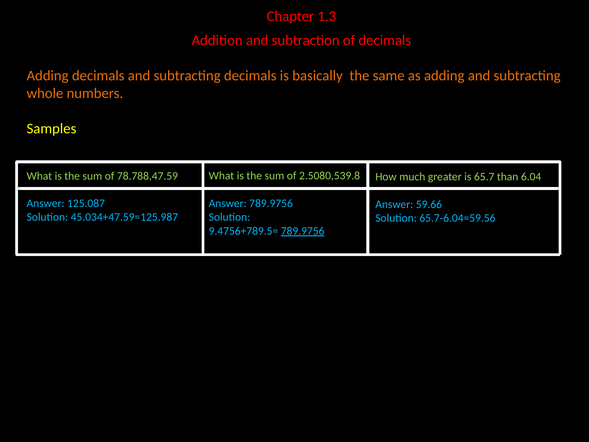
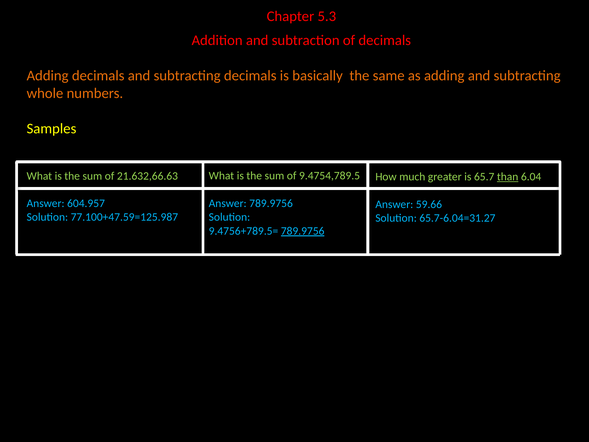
1.3: 1.3 -> 5.3
2.5080,539.8: 2.5080,539.8 -> 9.4754,789.5
78.788,47.59: 78.788,47.59 -> 21.632,66.63
than underline: none -> present
125.087: 125.087 -> 604.957
45.034+47.59=125.987: 45.034+47.59=125.987 -> 77.100+47.59=125.987
65.7-6.04=59.56: 65.7-6.04=59.56 -> 65.7-6.04=31.27
